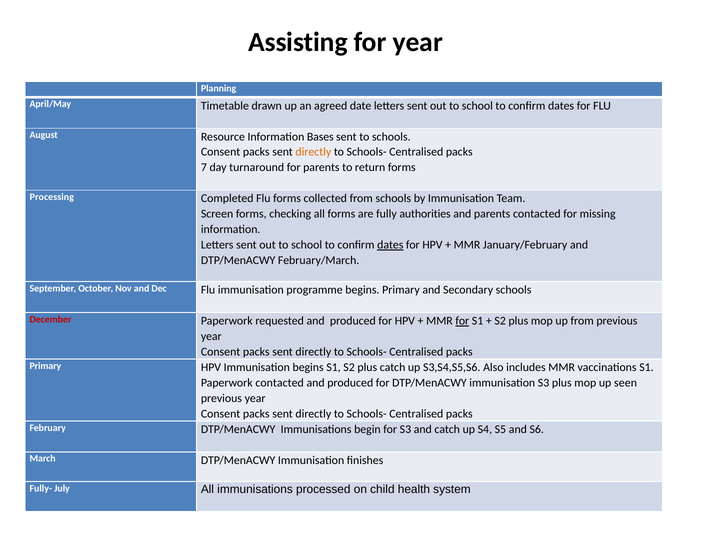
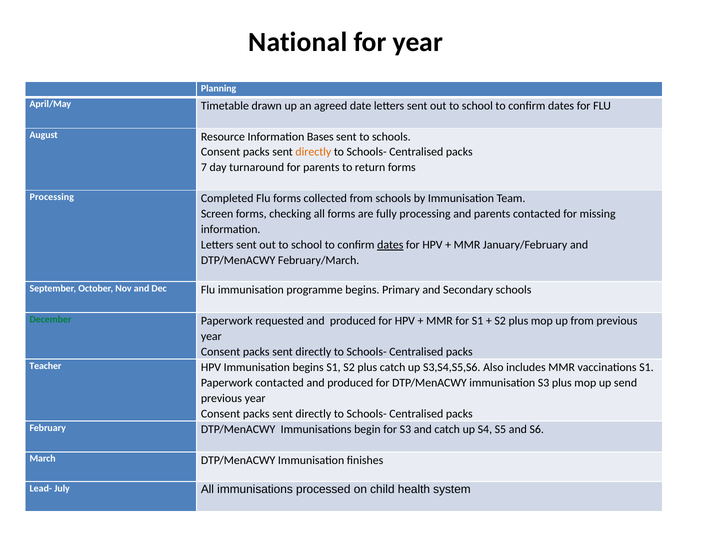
Assisting: Assisting -> National
fully authorities: authorities -> processing
December colour: red -> green
for at (462, 321) underline: present -> none
Primary at (45, 366): Primary -> Teacher
seen: seen -> send
Fully-: Fully- -> Lead-
